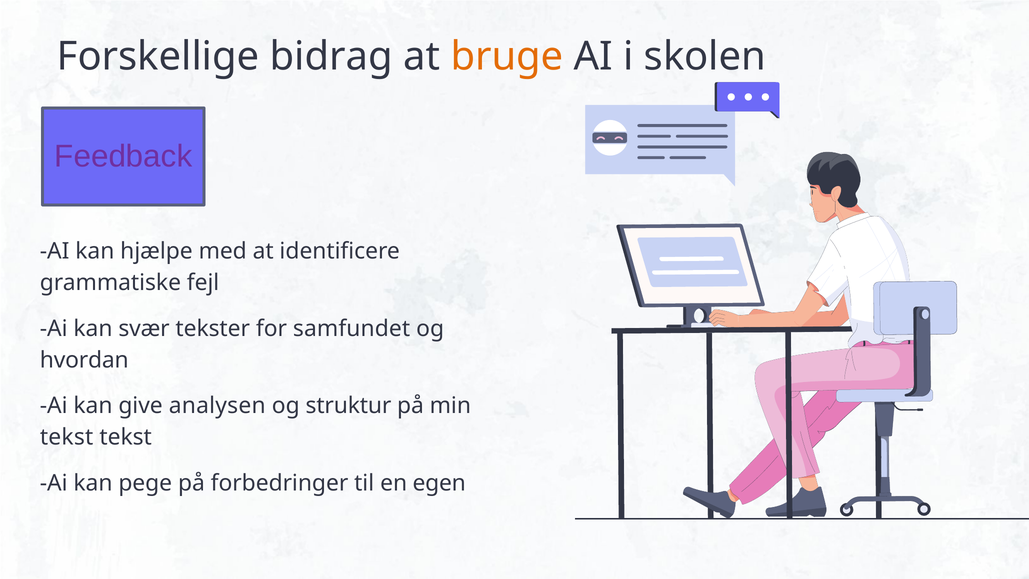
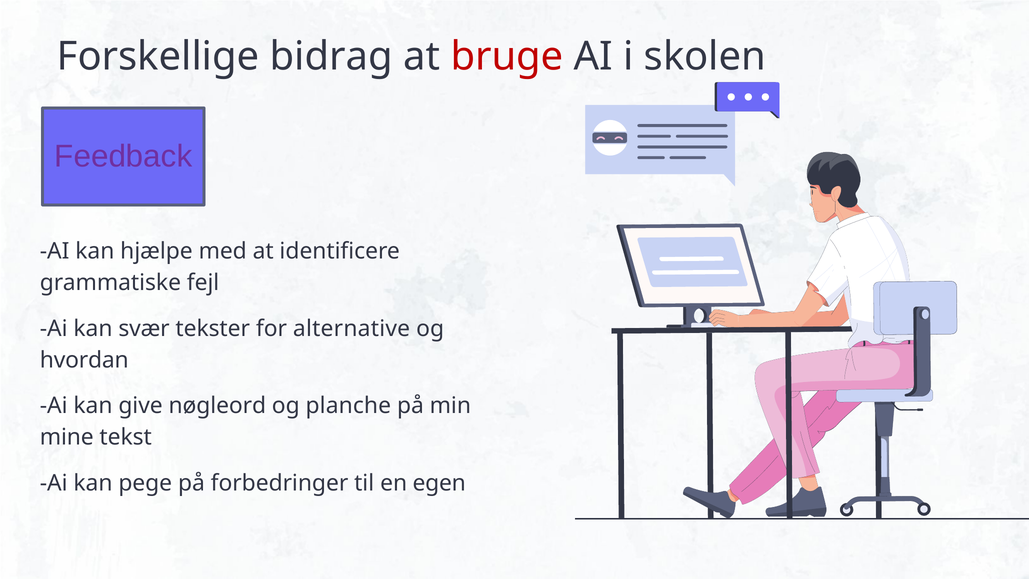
bruge colour: orange -> red
samfundet: samfundet -> alternative
analysen: analysen -> nøgleord
struktur: struktur -> planche
tekst at (67, 437): tekst -> mine
